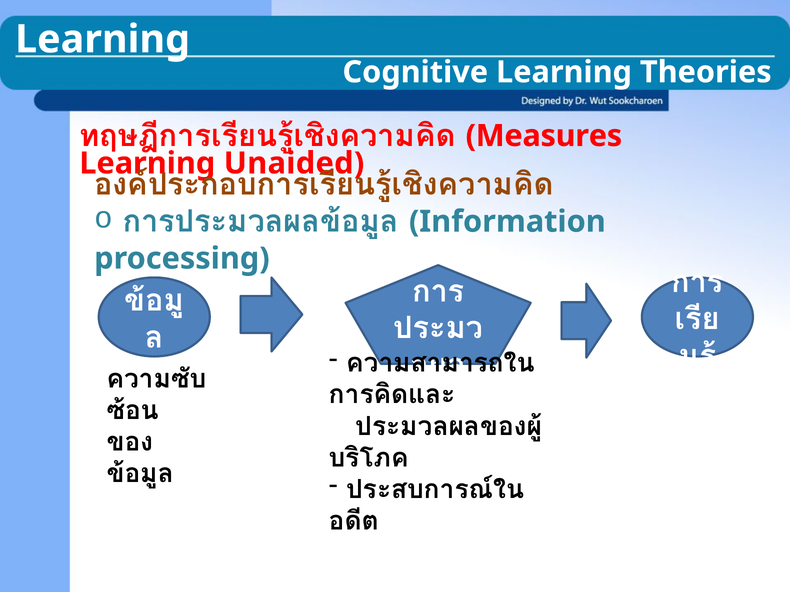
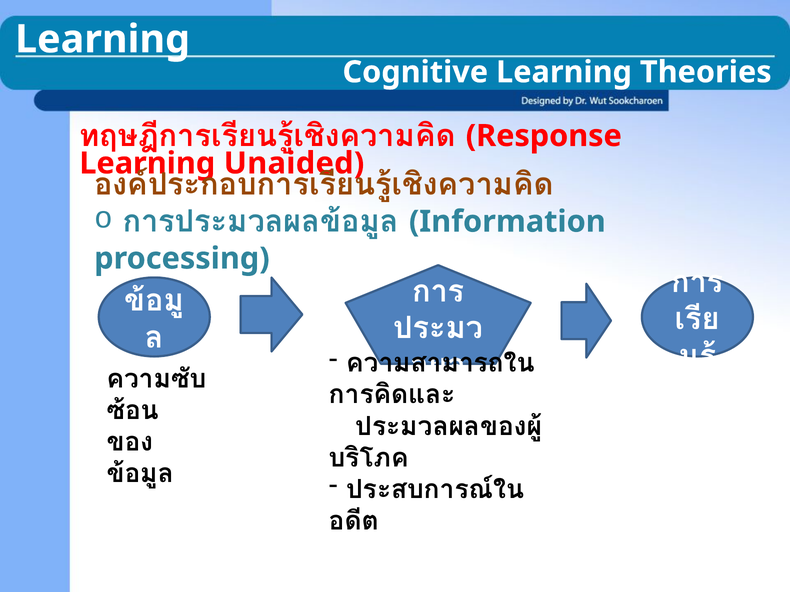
Measures: Measures -> Response
